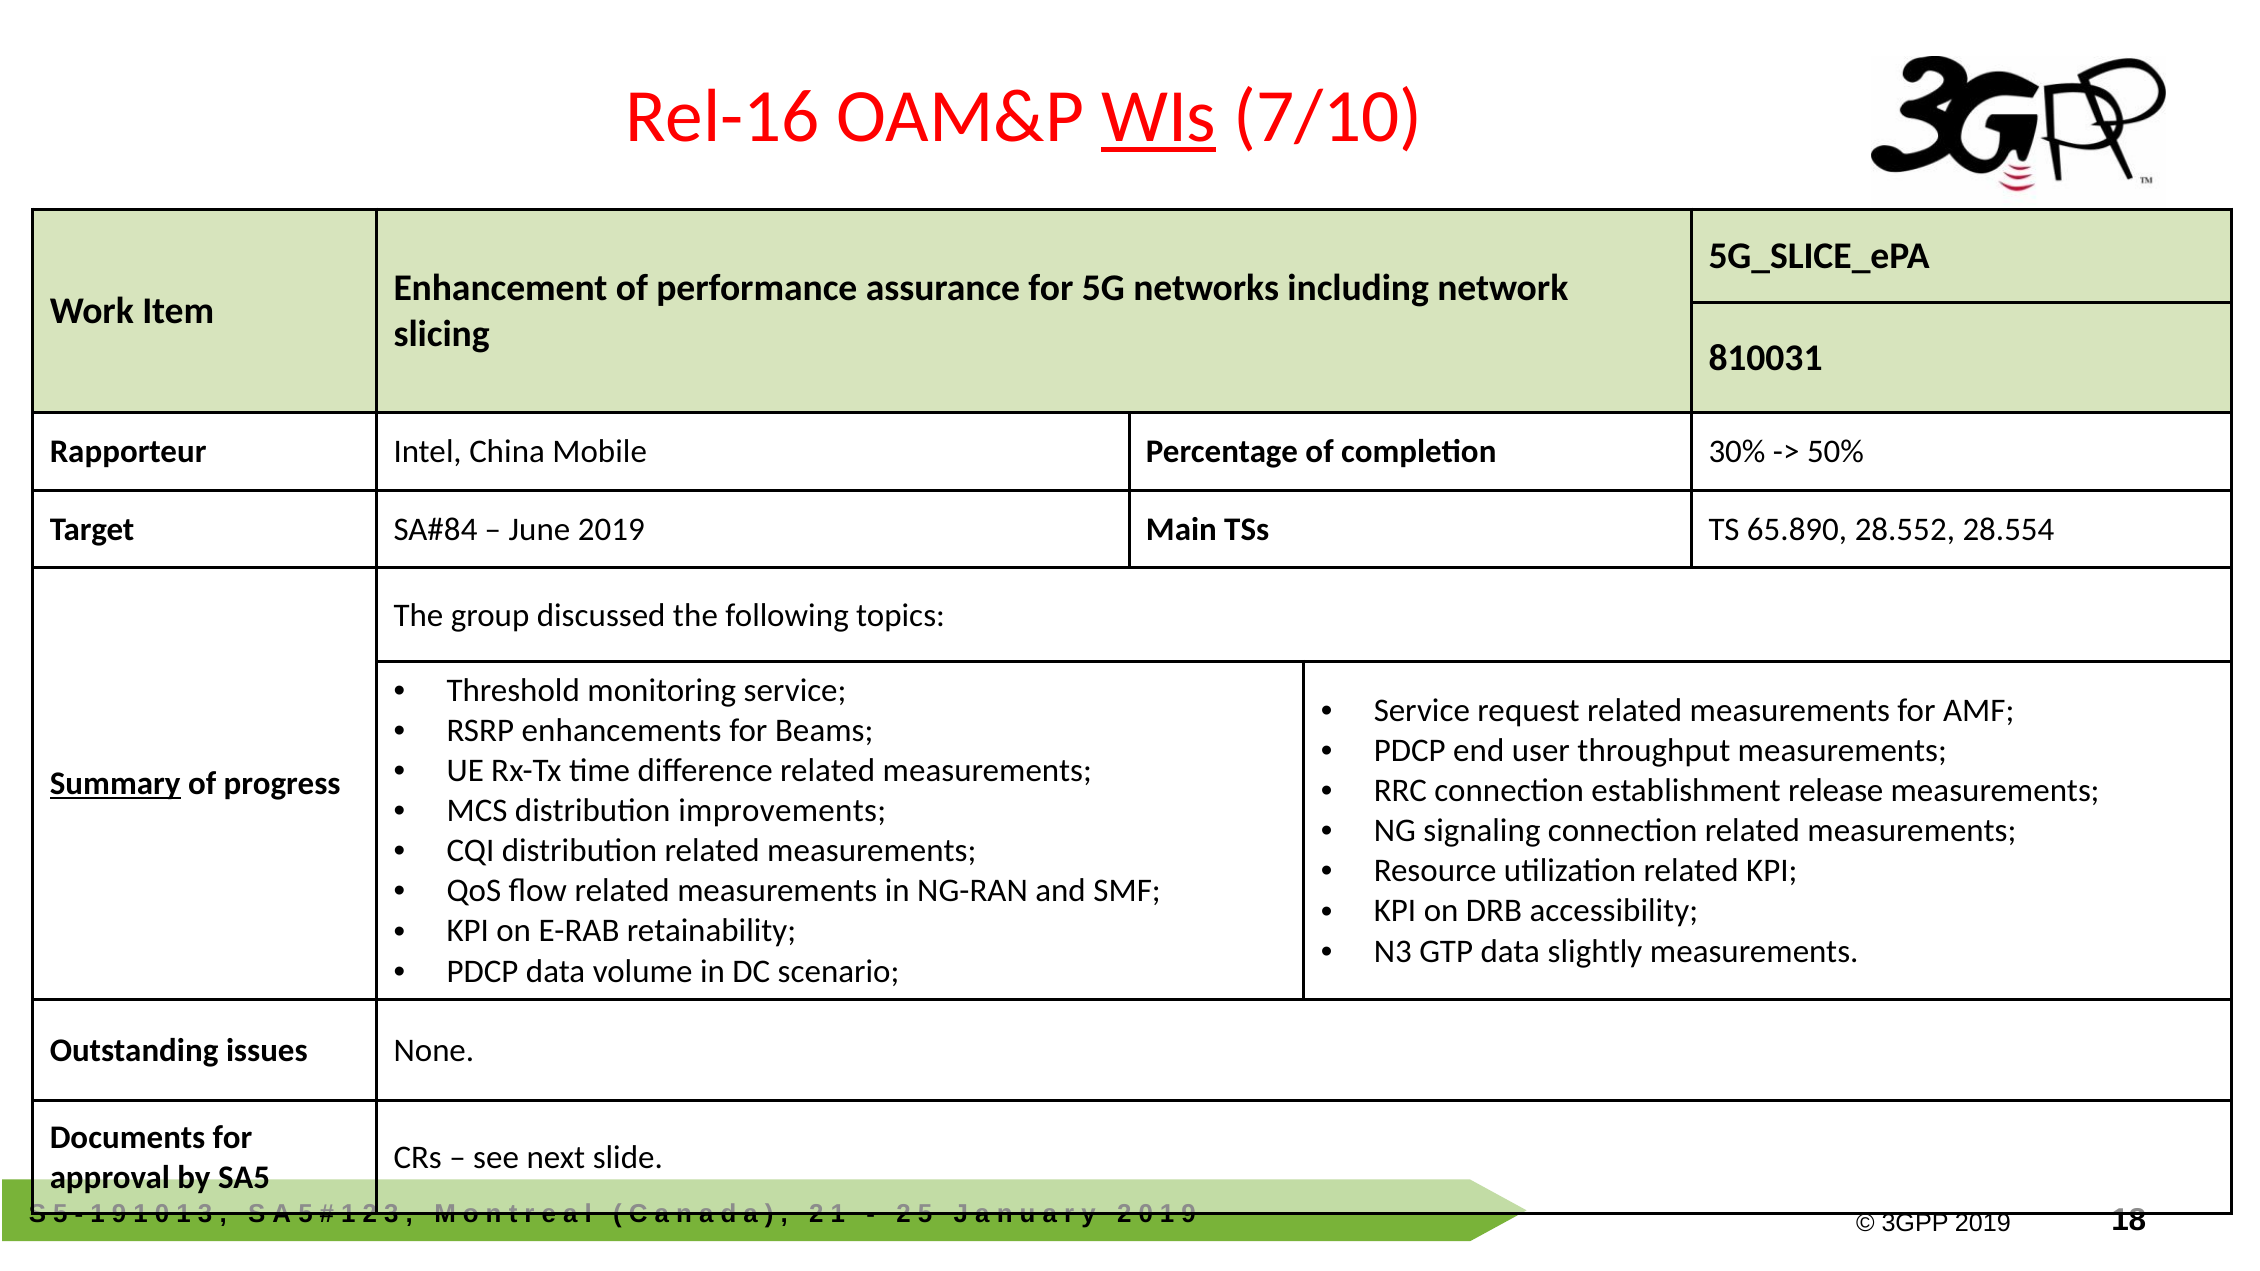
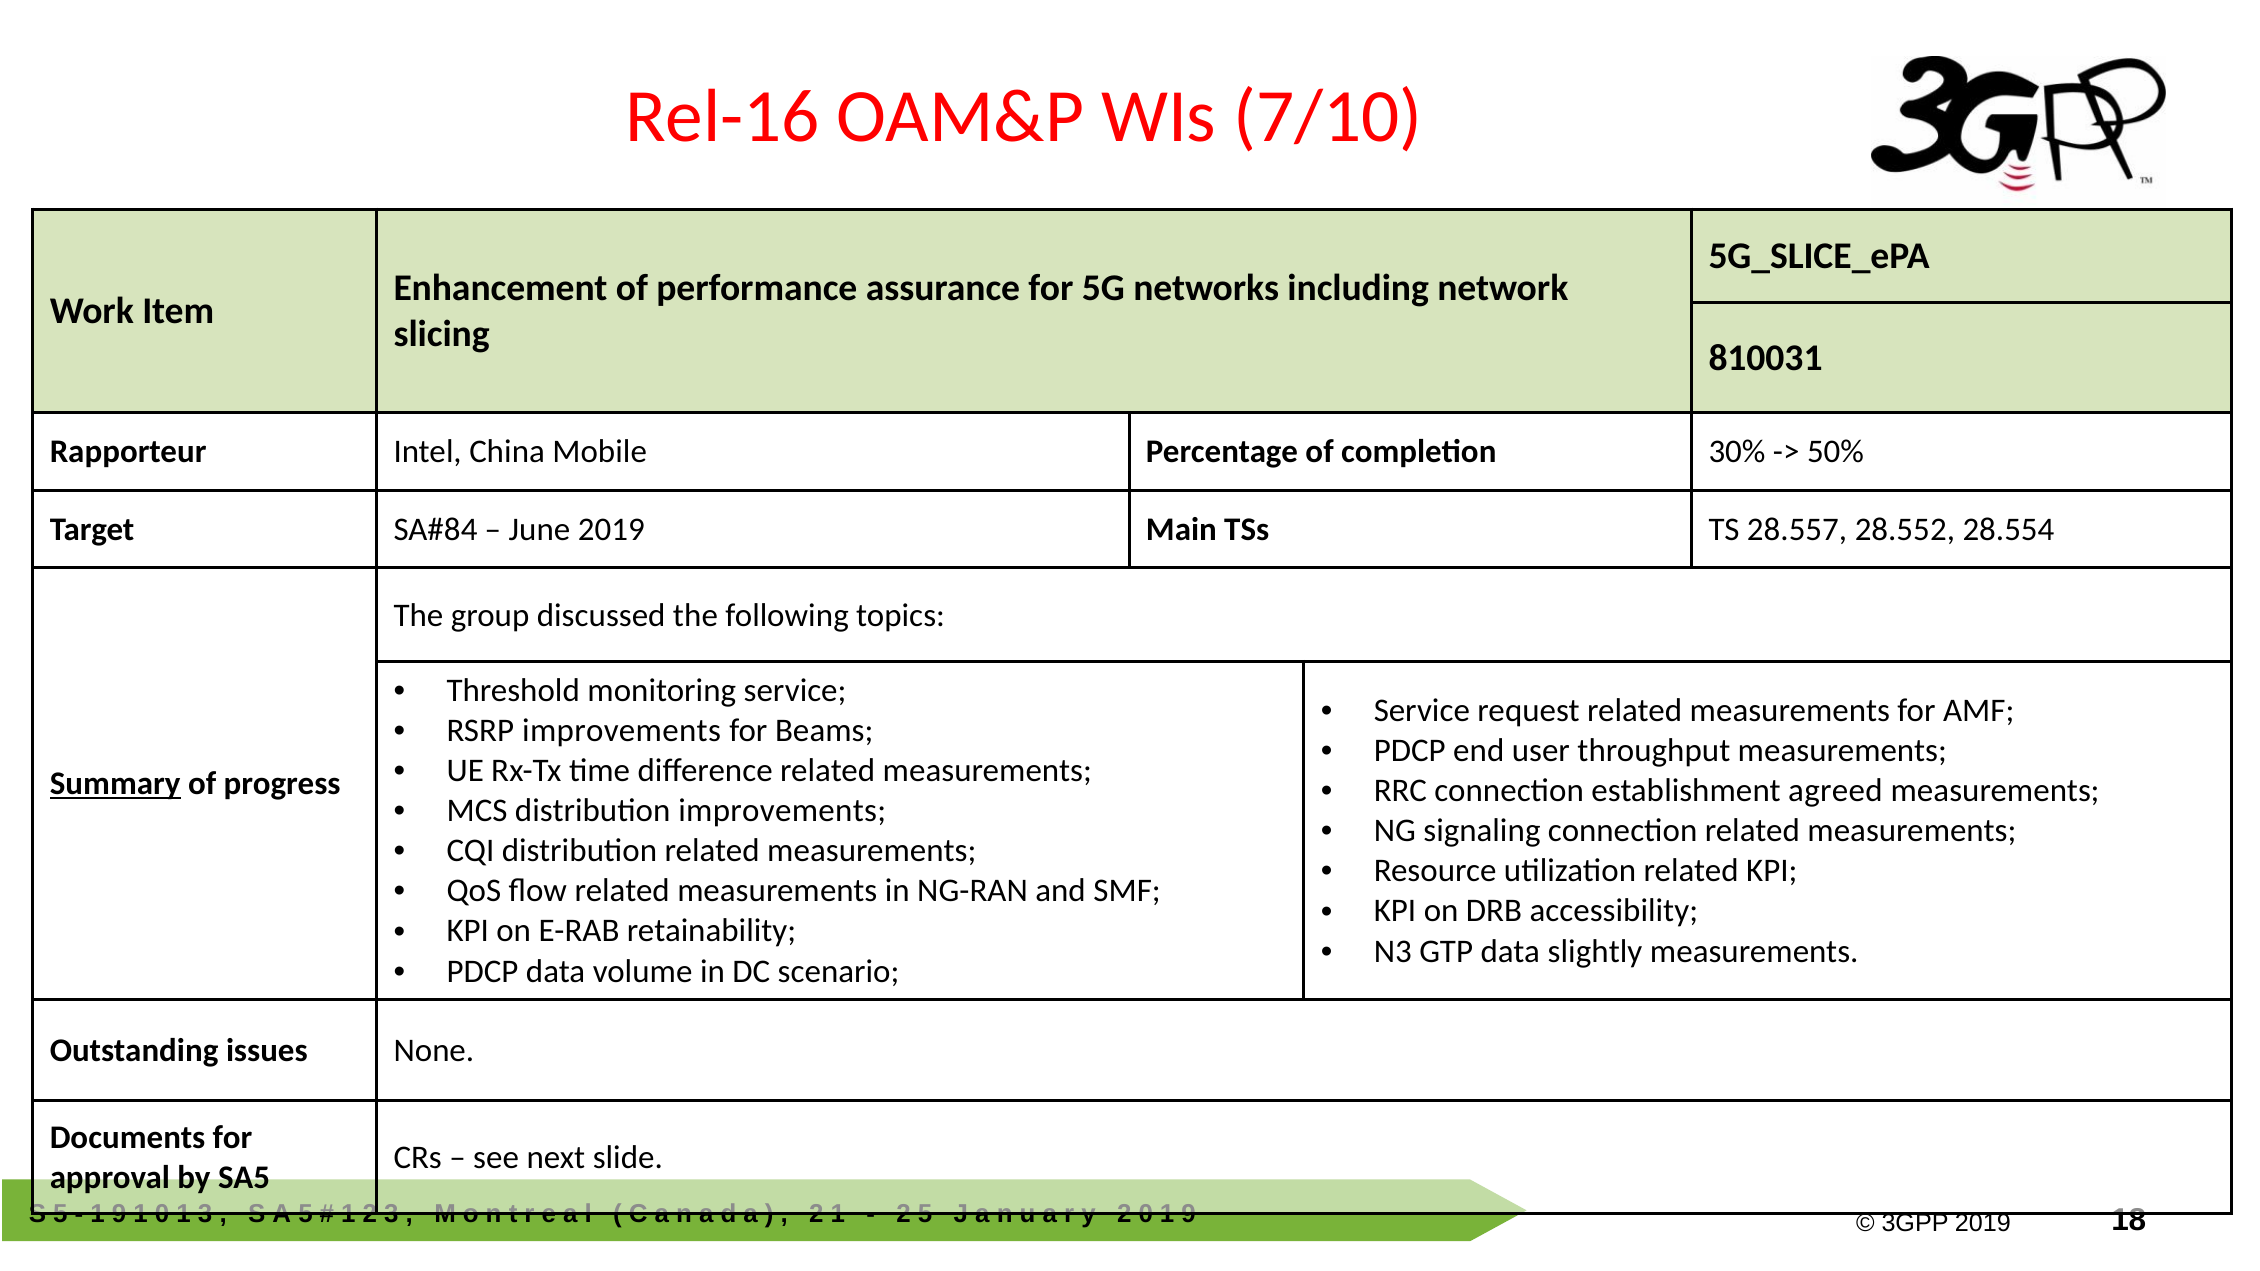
WIs underline: present -> none
65.890: 65.890 -> 28.557
RSRP enhancements: enhancements -> improvements
release: release -> agreed
